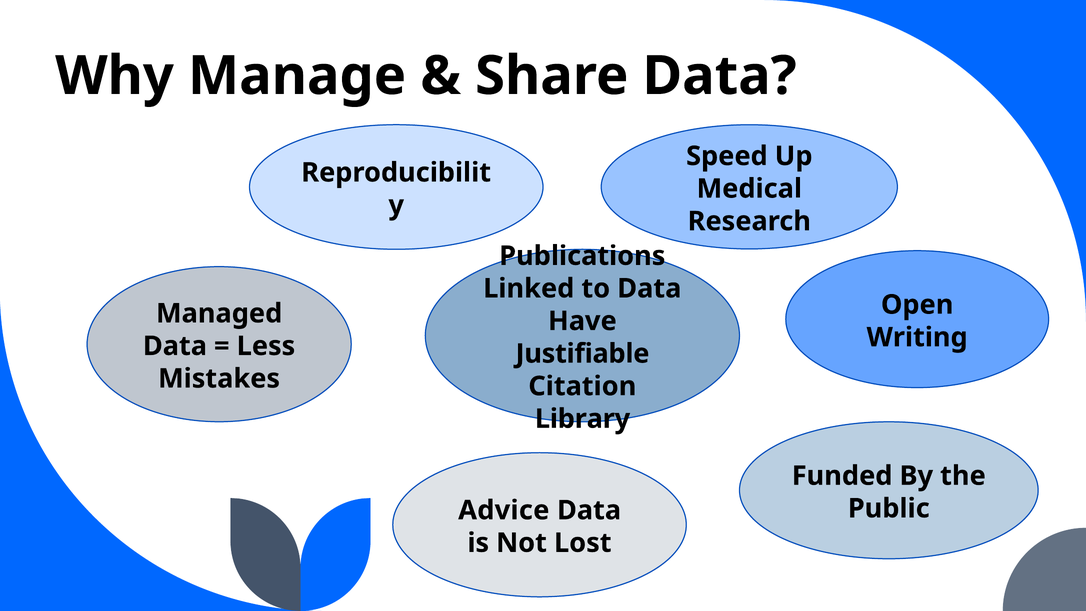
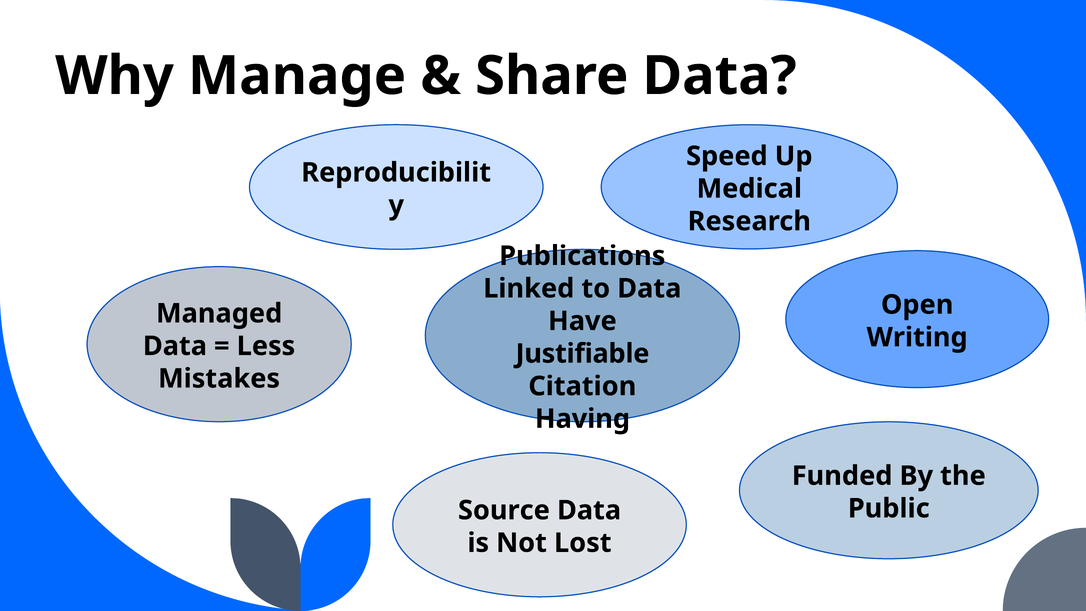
Library: Library -> Having
Advice: Advice -> Source
